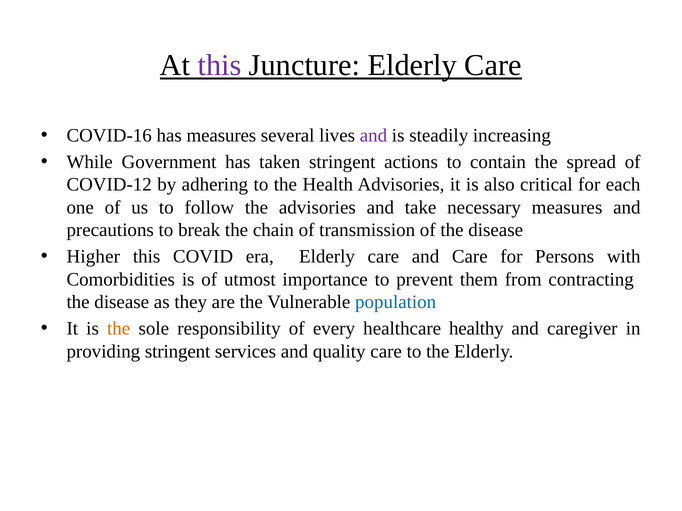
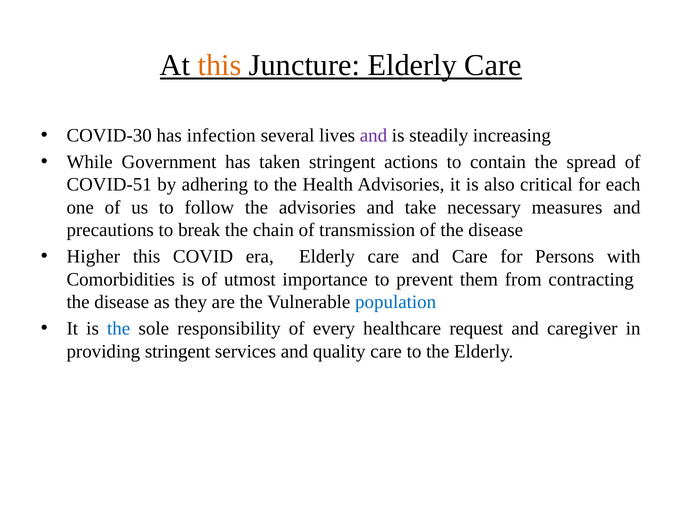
this at (220, 65) colour: purple -> orange
COVID-16: COVID-16 -> COVID-30
has measures: measures -> infection
COVID-12: COVID-12 -> COVID-51
the at (119, 329) colour: orange -> blue
healthy: healthy -> request
